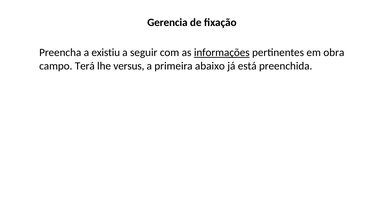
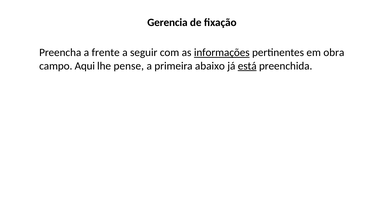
existiu: existiu -> frente
Terá: Terá -> Aqui
versus: versus -> pense
está underline: none -> present
